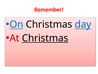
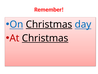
Christmas at (49, 24) underline: none -> present
